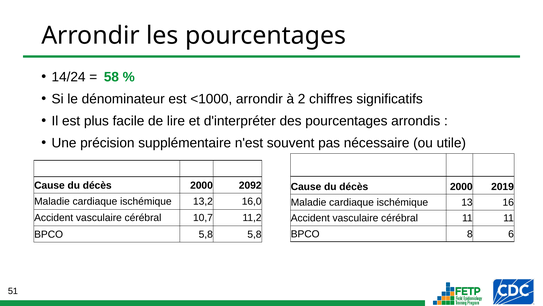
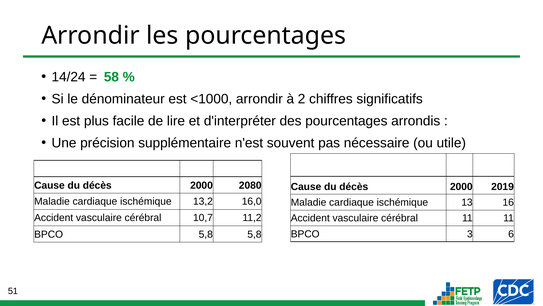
2092: 2092 -> 2080
8: 8 -> 3
